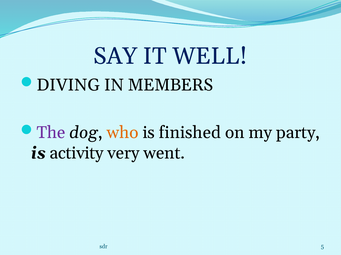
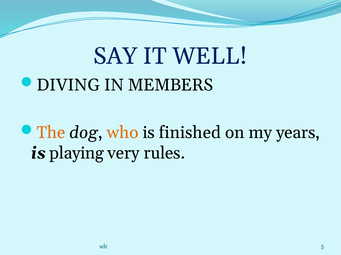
The colour: purple -> orange
party: party -> years
activity: activity -> playing
went: went -> rules
